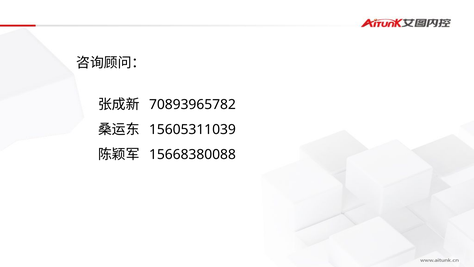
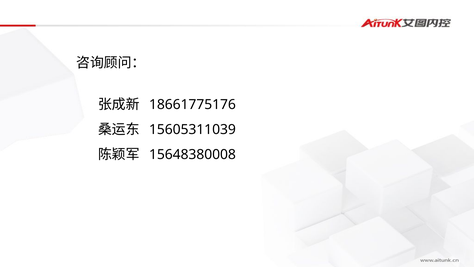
70893965782: 70893965782 -> 18661775176
15668380088: 15668380088 -> 15648380008
